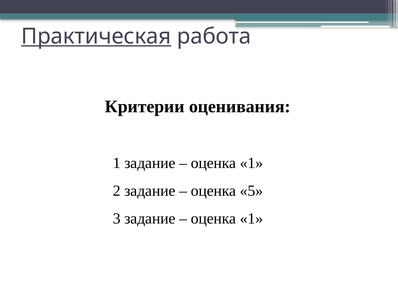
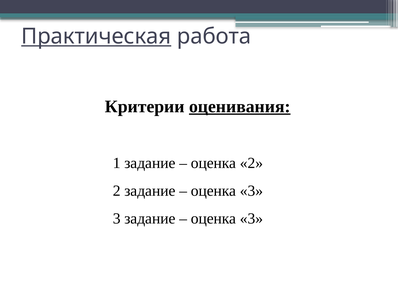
оценивания underline: none -> present
1 at (252, 163): 1 -> 2
5 at (252, 191): 5 -> 3
1 at (252, 219): 1 -> 3
